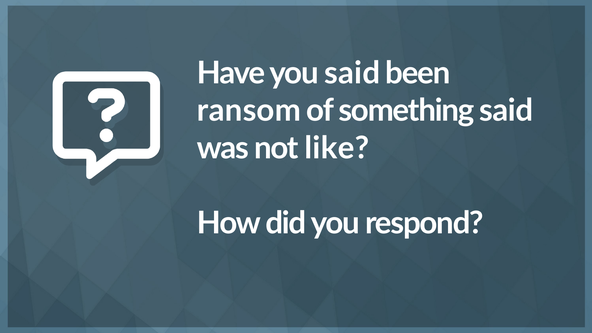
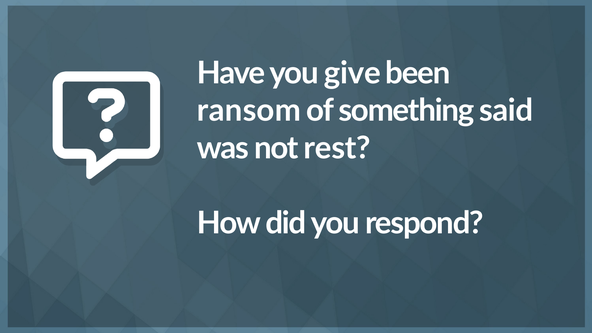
you said: said -> give
like: like -> rest
